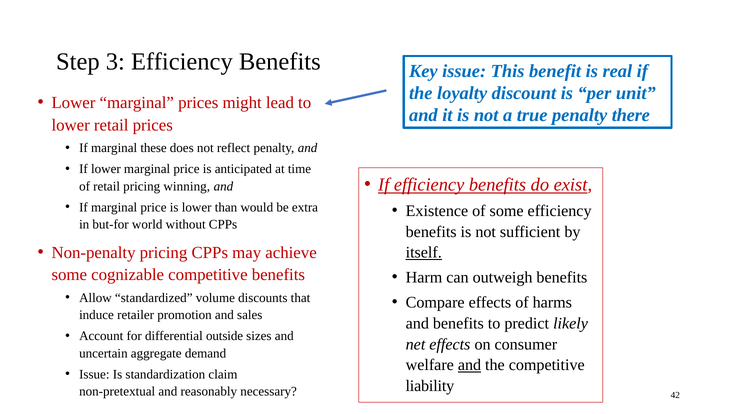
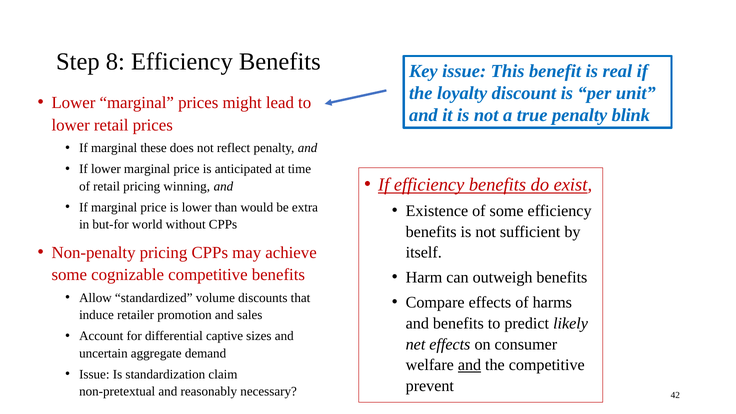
3: 3 -> 8
there: there -> blink
itself underline: present -> none
outside: outside -> captive
liability: liability -> prevent
